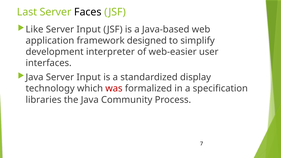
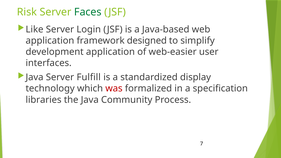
Last: Last -> Risk
Faces colour: black -> green
Input at (89, 29): Input -> Login
development interpreter: interpreter -> application
Java Server Input: Input -> Fulfill
